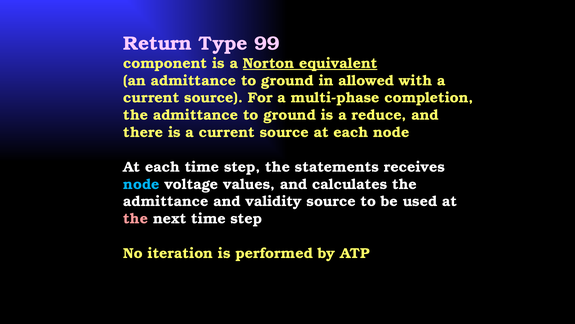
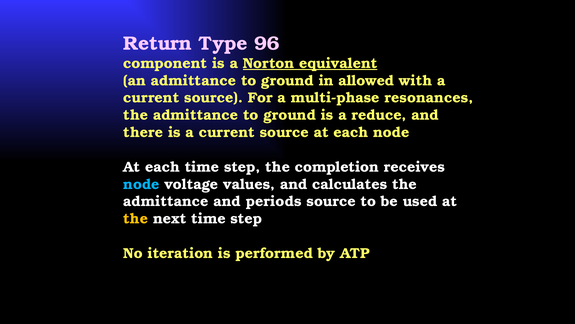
99: 99 -> 96
completion: completion -> resonances
statements: statements -> completion
validity: validity -> periods
the at (136, 218) colour: pink -> yellow
